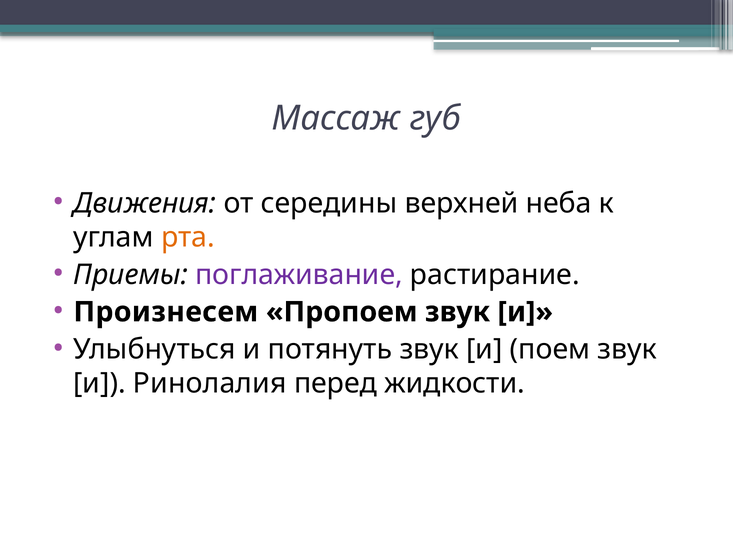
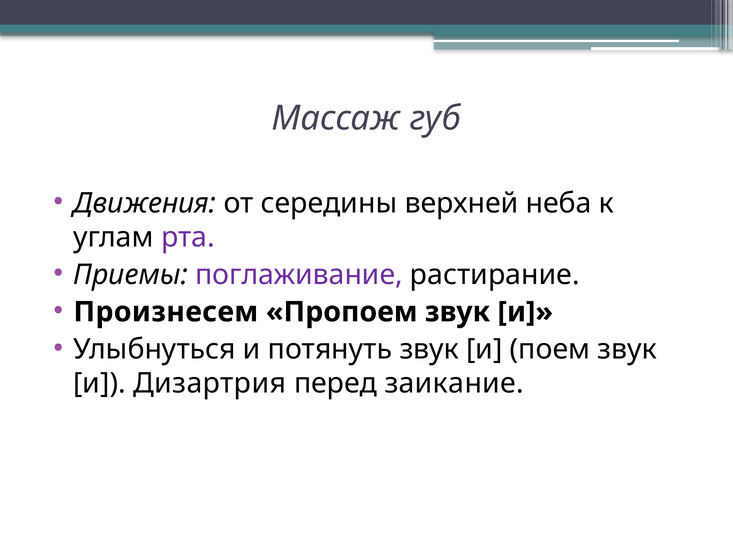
рта colour: orange -> purple
Ринолалия: Ринолалия -> Дизартрия
жидкости: жидкости -> заикание
